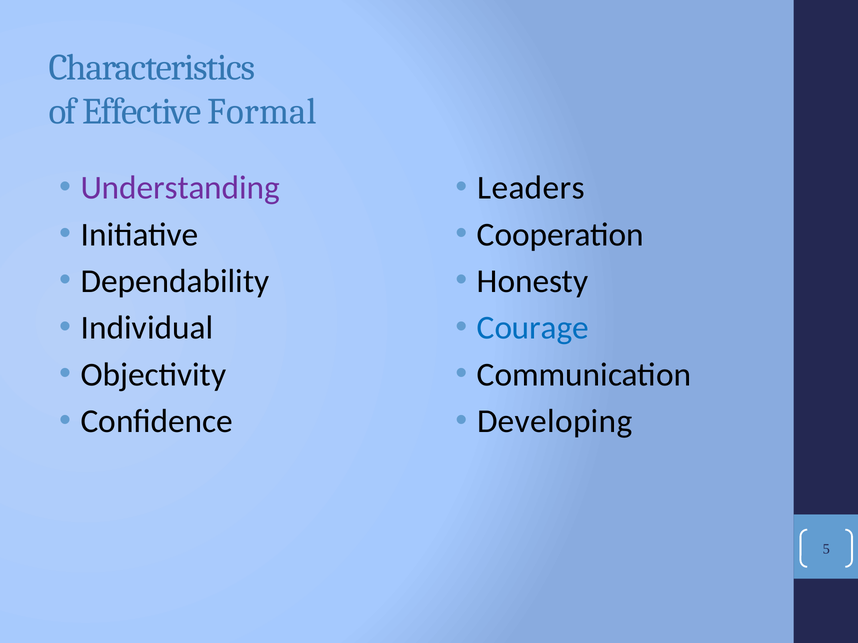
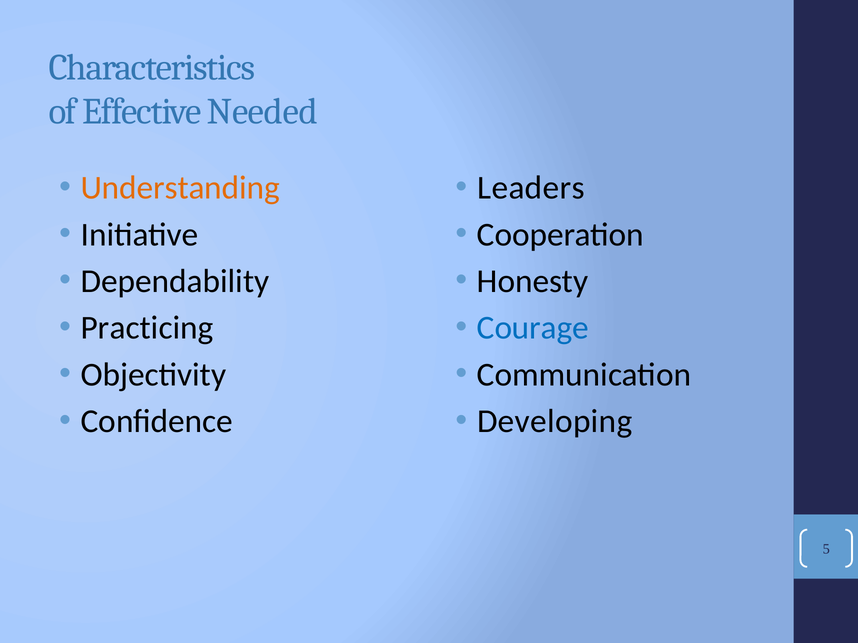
Formal: Formal -> Needed
Understanding colour: purple -> orange
Individual: Individual -> Practicing
